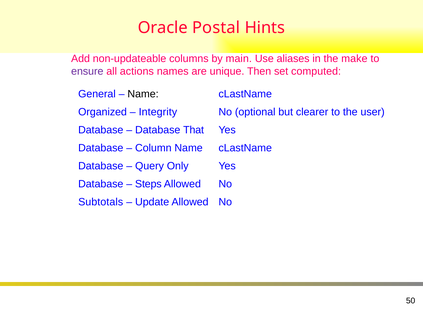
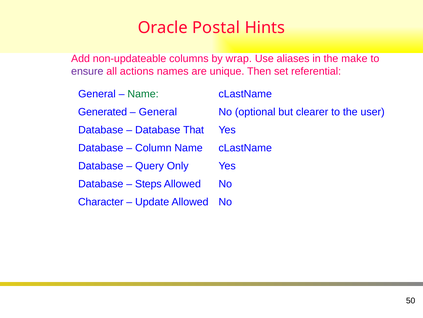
main: main -> wrap
computed: computed -> referential
Name at (143, 94) colour: black -> green
Organized: Organized -> Generated
Integrity at (158, 112): Integrity -> General
Subtotals: Subtotals -> Character
